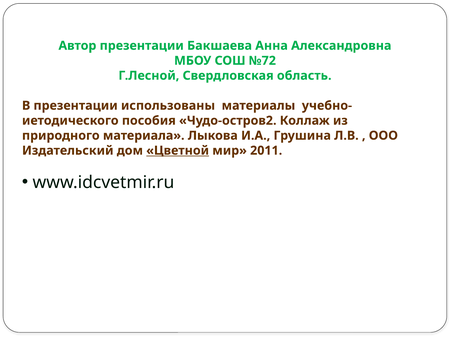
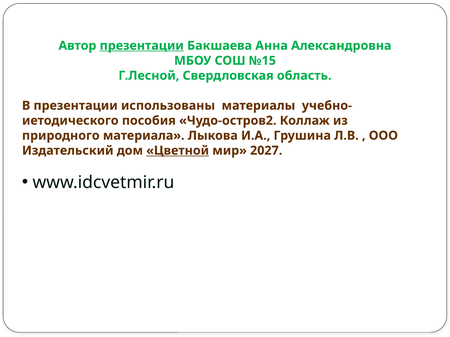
презентации at (142, 46) underline: none -> present
№72: №72 -> №15
2011: 2011 -> 2027
